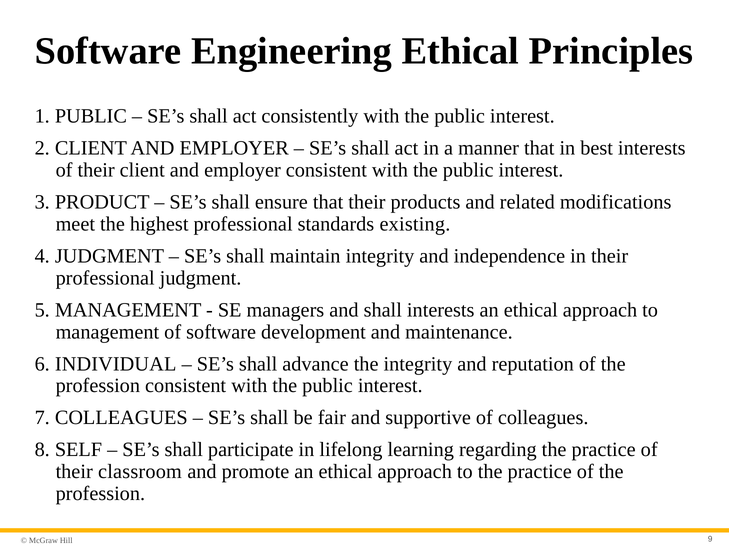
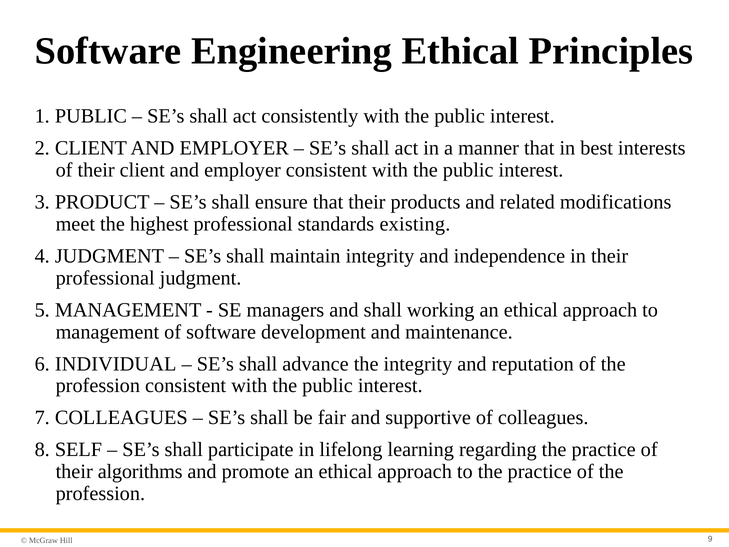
shall interests: interests -> working
classroom: classroom -> algorithms
